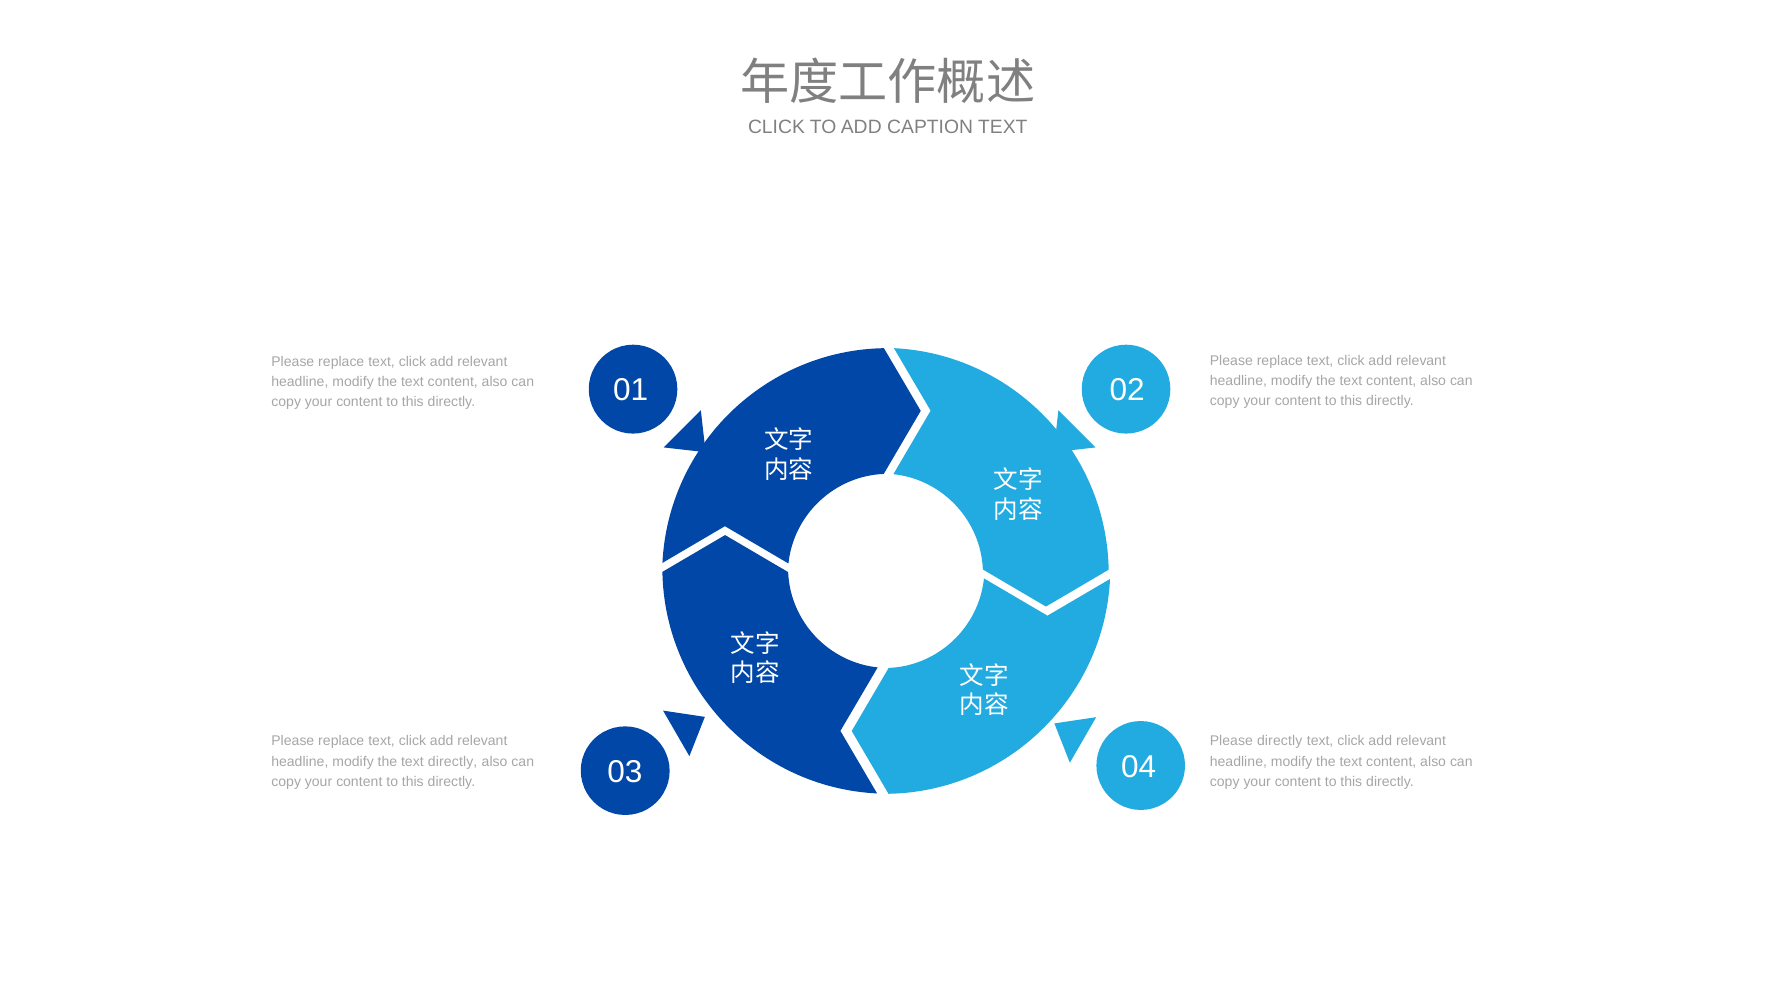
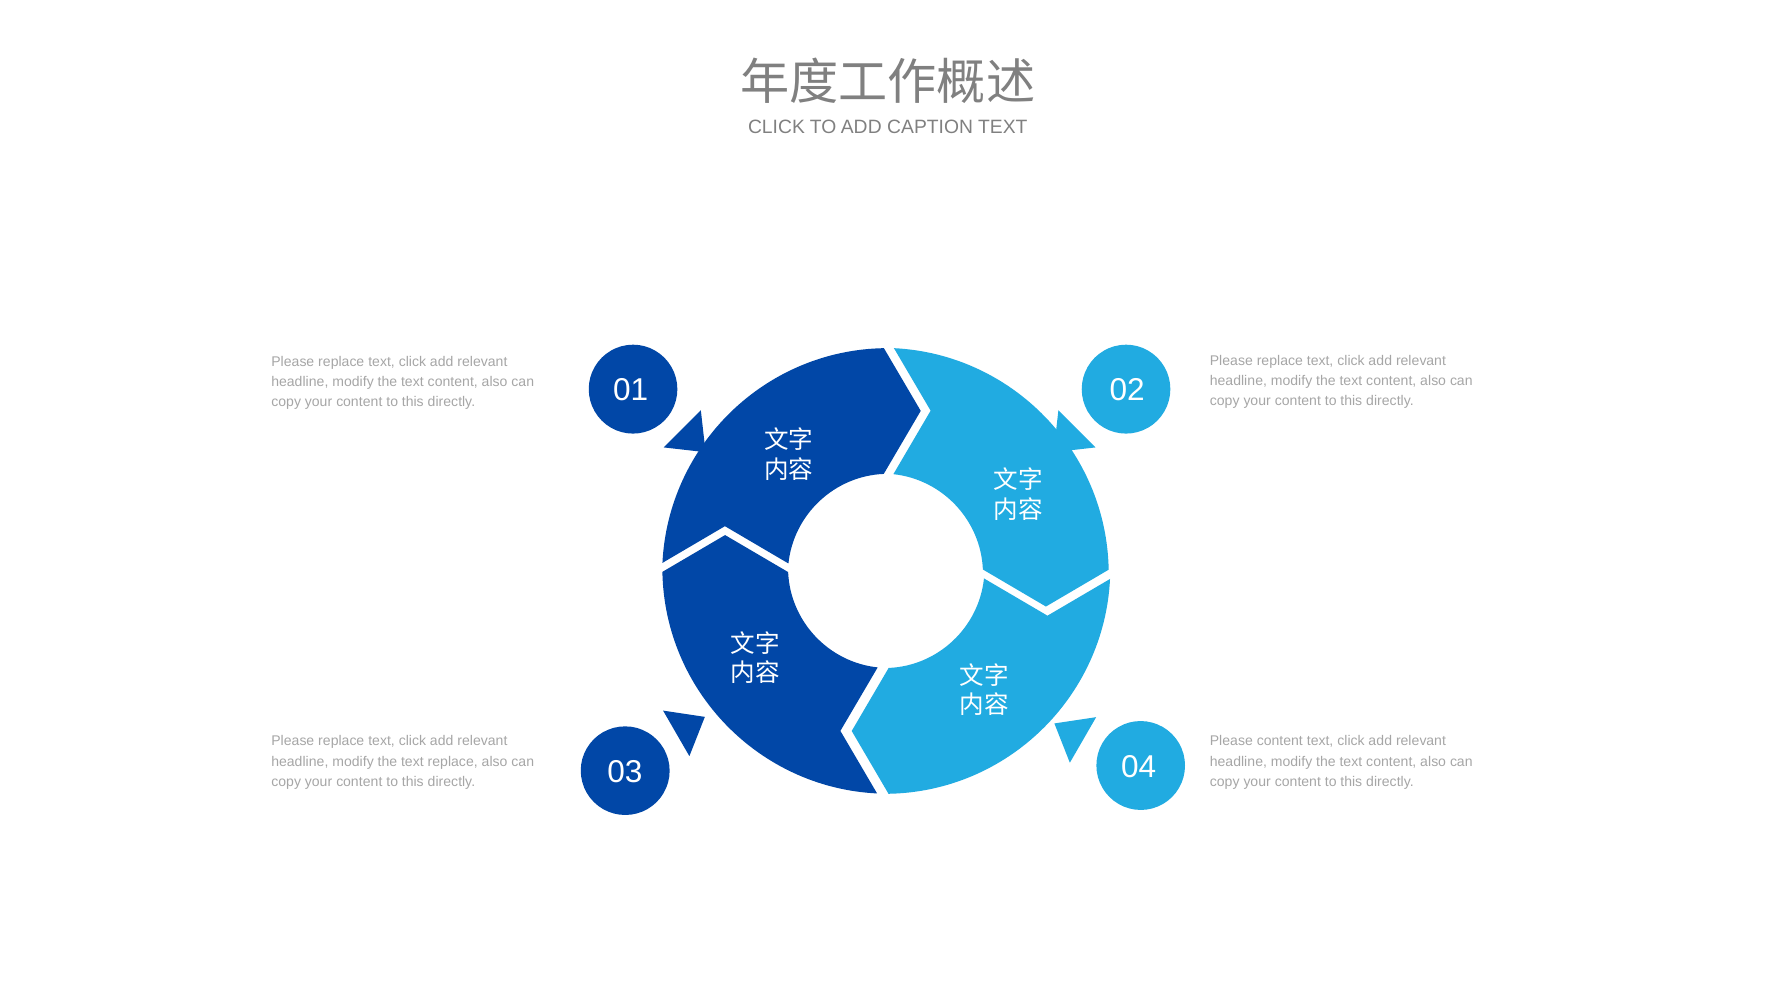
Please directly: directly -> content
text directly: directly -> replace
